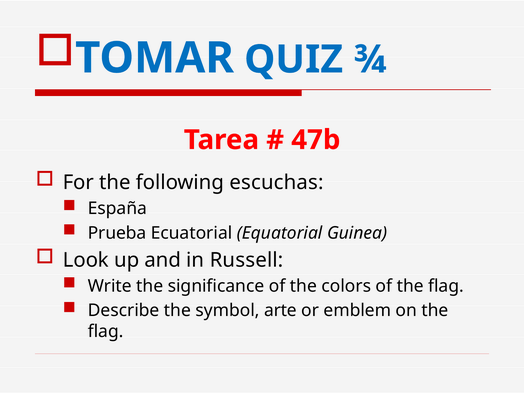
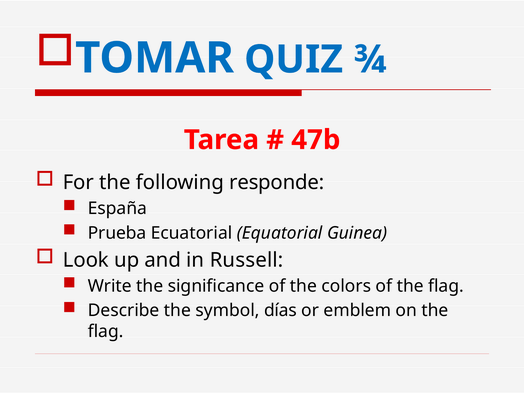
escuchas: escuchas -> responde
arte: arte -> días
